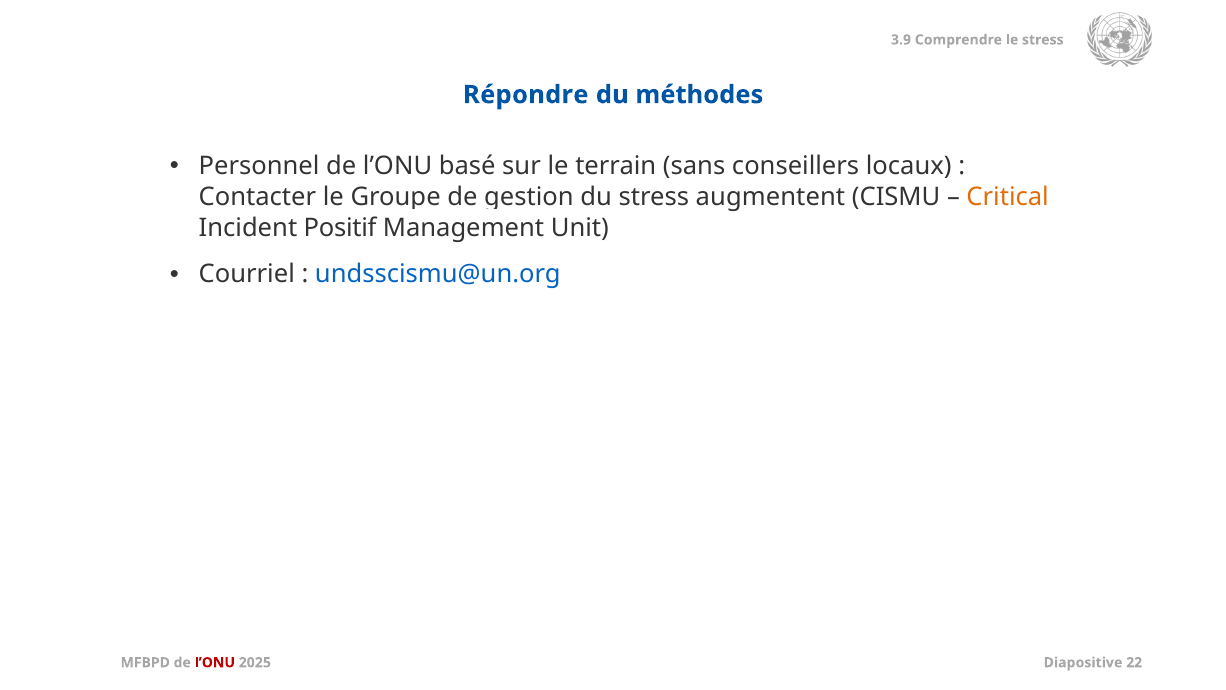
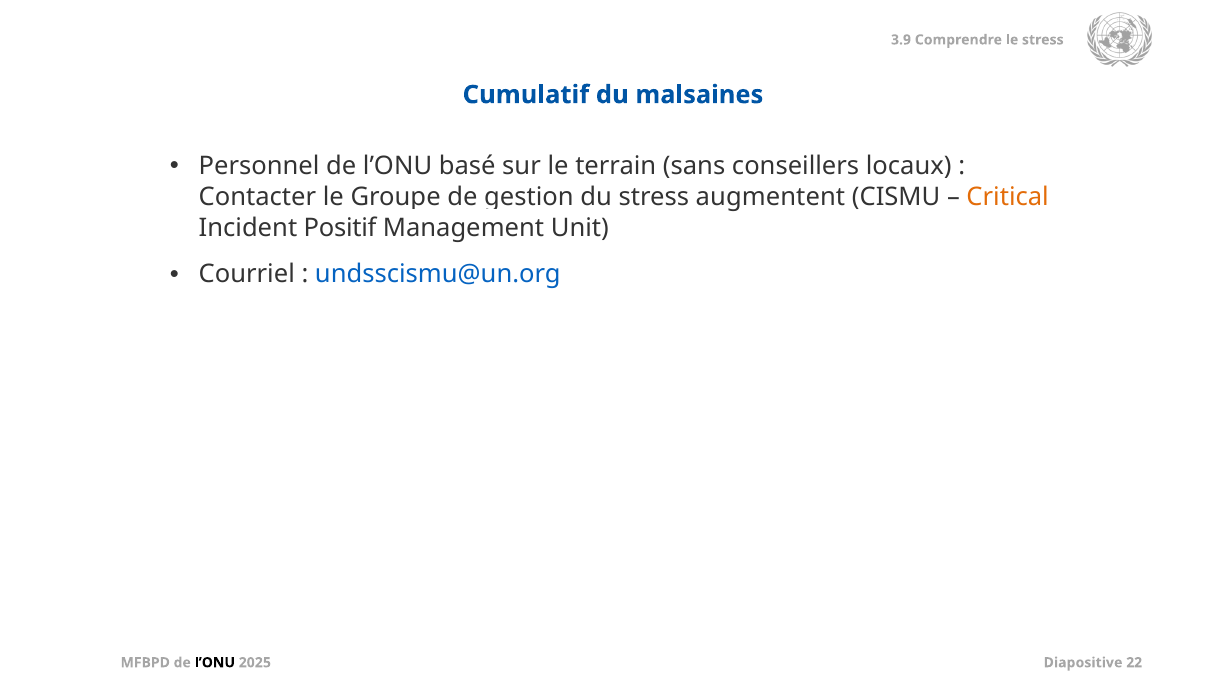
Répondre: Répondre -> Cumulatif
méthodes: méthodes -> malsaines
l’ONU at (215, 662) colour: red -> black
